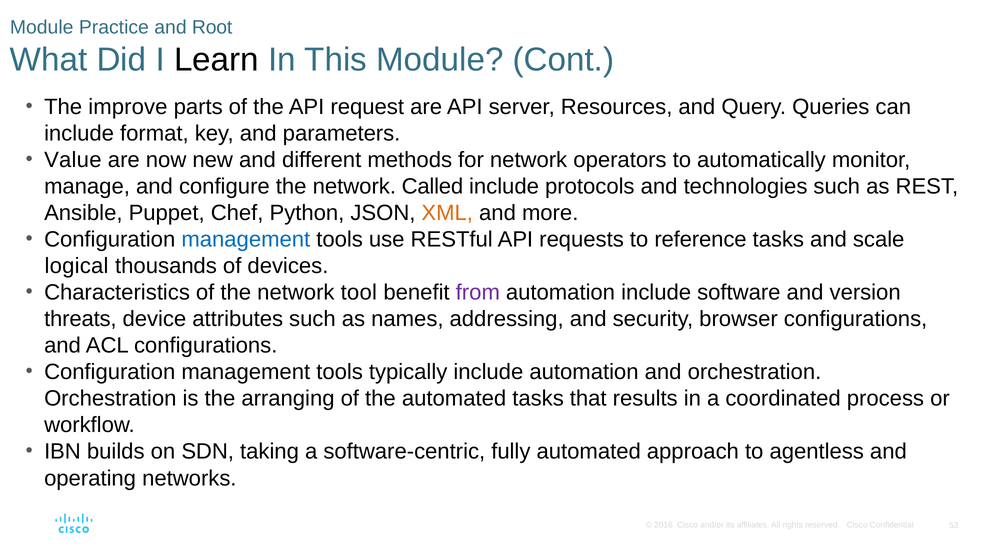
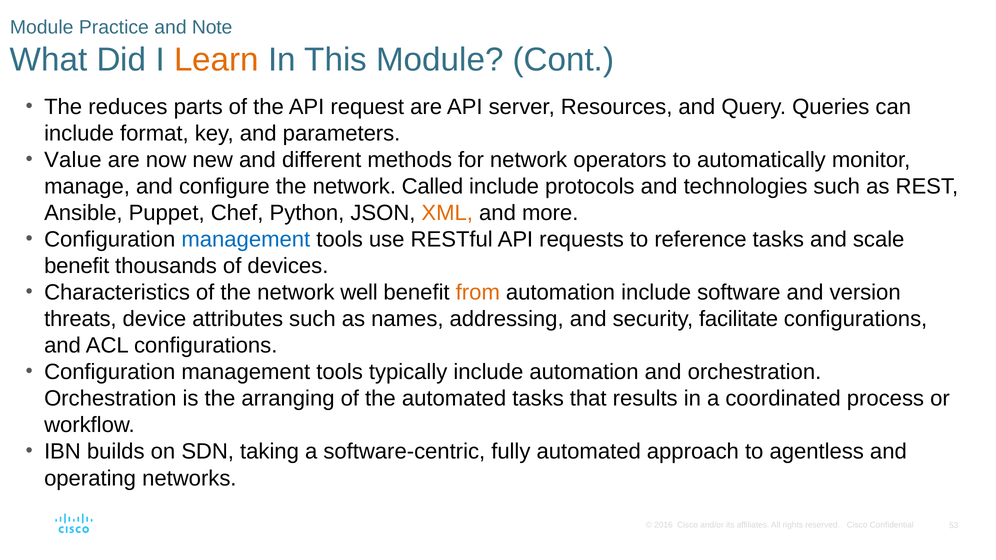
Root: Root -> Note
Learn colour: black -> orange
improve: improve -> reduces
logical at (77, 266): logical -> benefit
tool: tool -> well
from colour: purple -> orange
browser: browser -> facilitate
